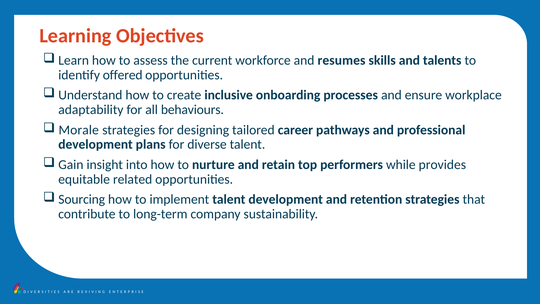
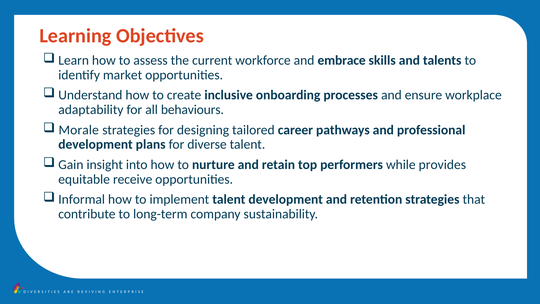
resumes: resumes -> embrace
offered: offered -> market
related: related -> receive
Sourcing: Sourcing -> Informal
